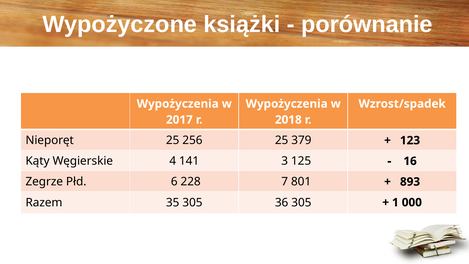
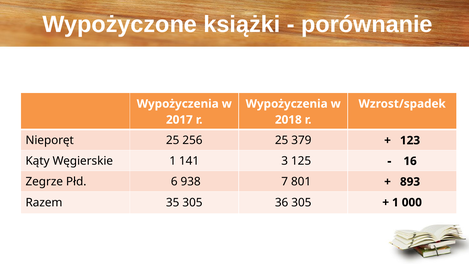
Węgierskie 4: 4 -> 1
228: 228 -> 938
